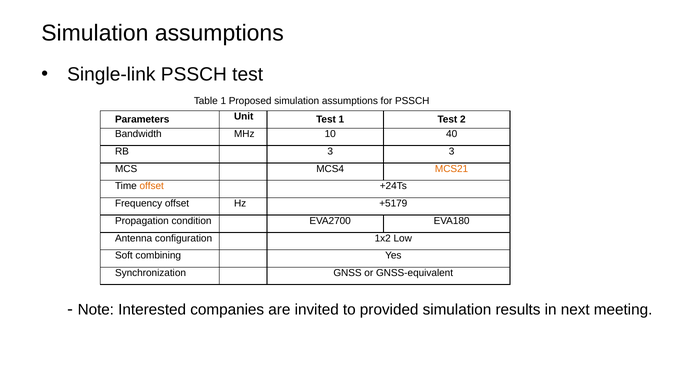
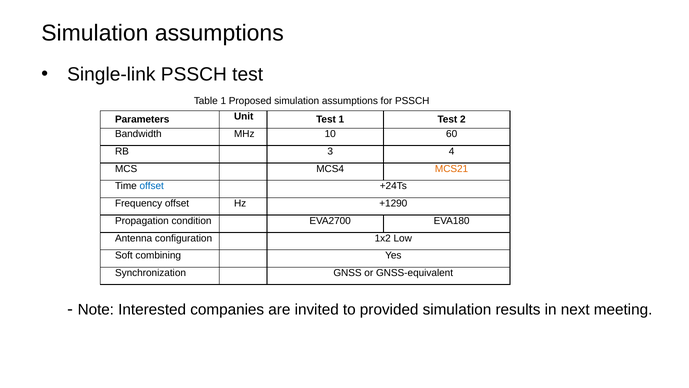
40: 40 -> 60
3 3: 3 -> 4
offset at (152, 186) colour: orange -> blue
+5179: +5179 -> +1290
